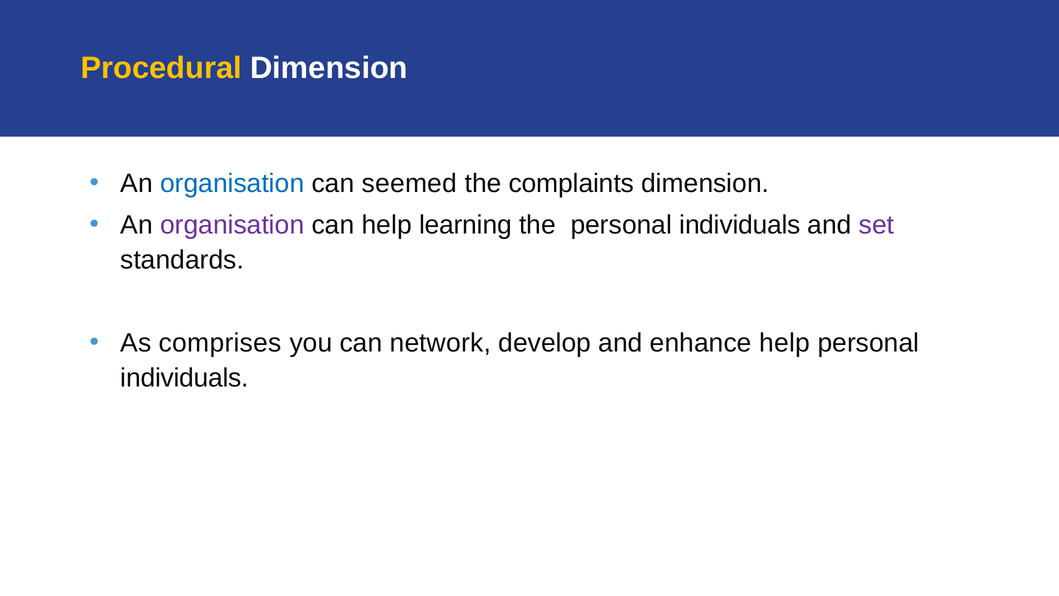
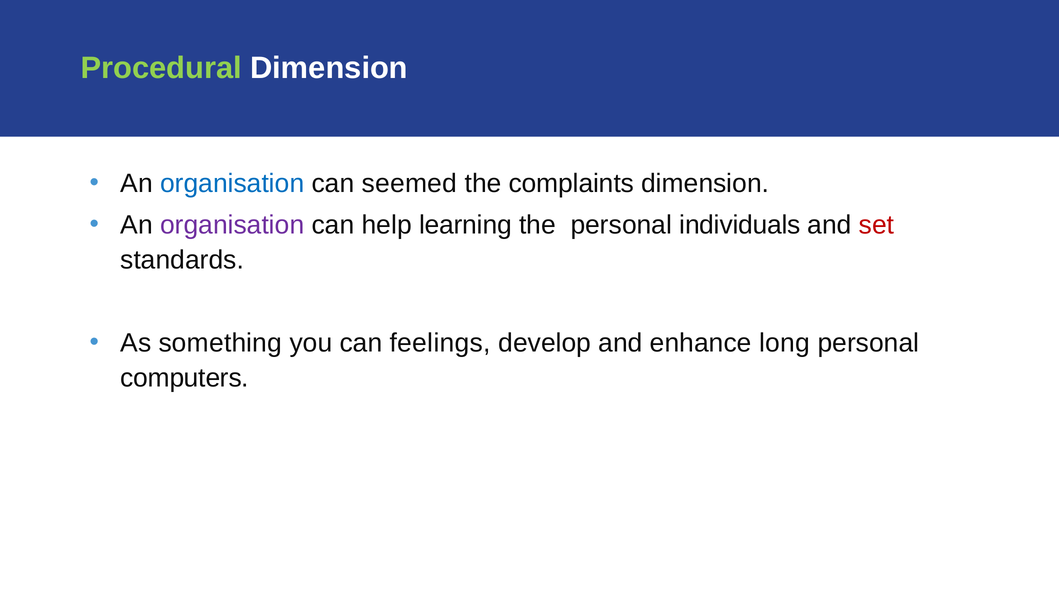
Procedural colour: yellow -> light green
set colour: purple -> red
comprises: comprises -> something
network: network -> feelings
enhance help: help -> long
individuals at (185, 378): individuals -> computers
